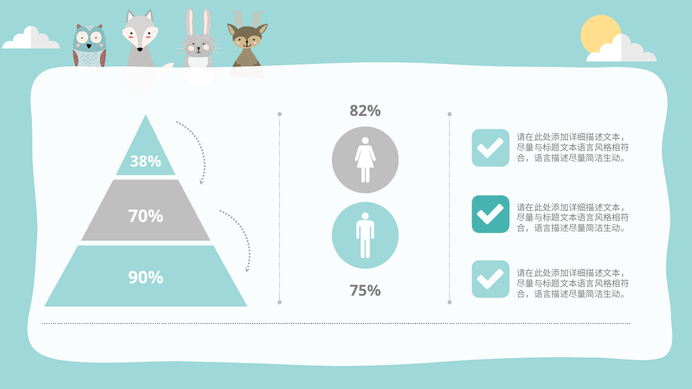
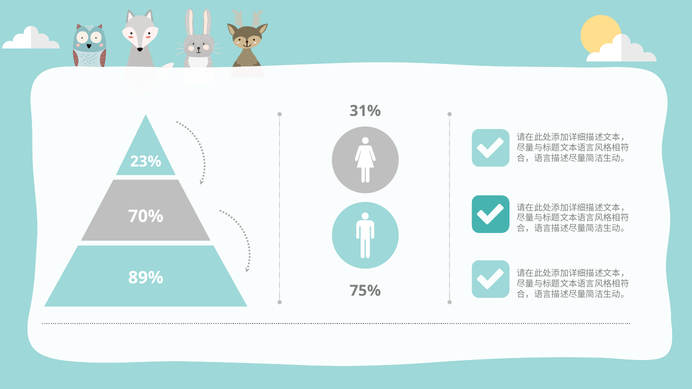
82%: 82% -> 31%
38%: 38% -> 23%
90%: 90% -> 89%
